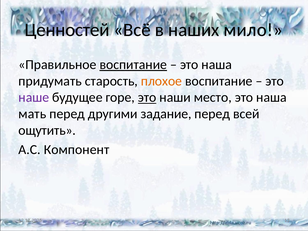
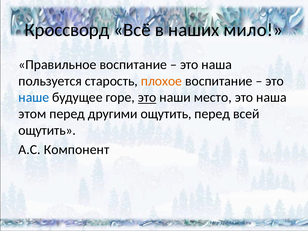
Ценностей: Ценностей -> Кроссворд
воспитание at (133, 65) underline: present -> none
придумать: придумать -> пользуется
наше colour: purple -> blue
мать: мать -> этом
другими задание: задание -> ощутить
